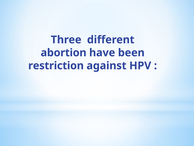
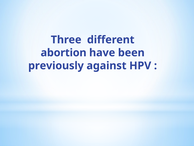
restriction: restriction -> previously
